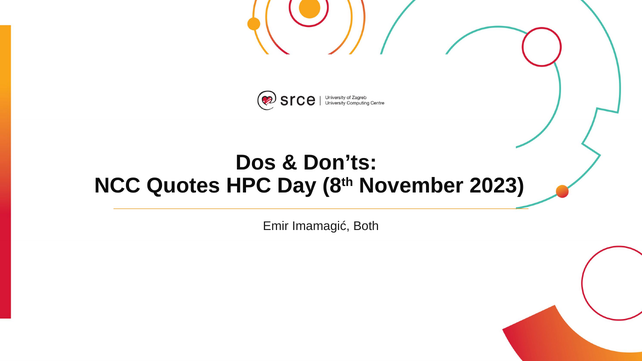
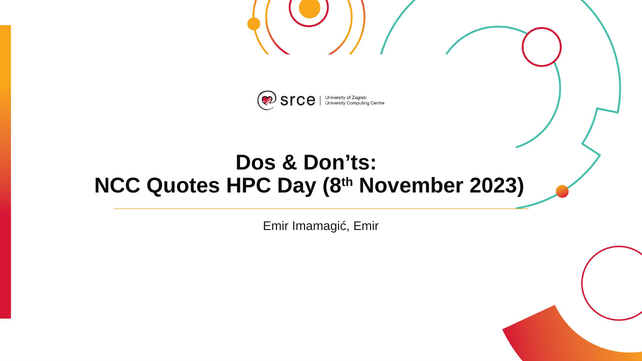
Imamagić Both: Both -> Emir
